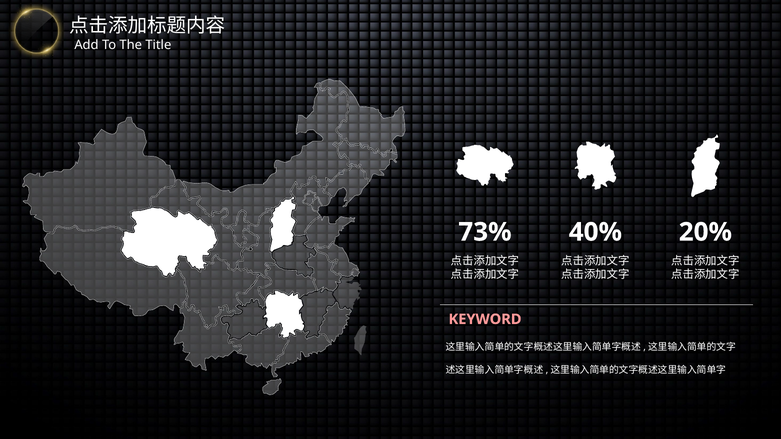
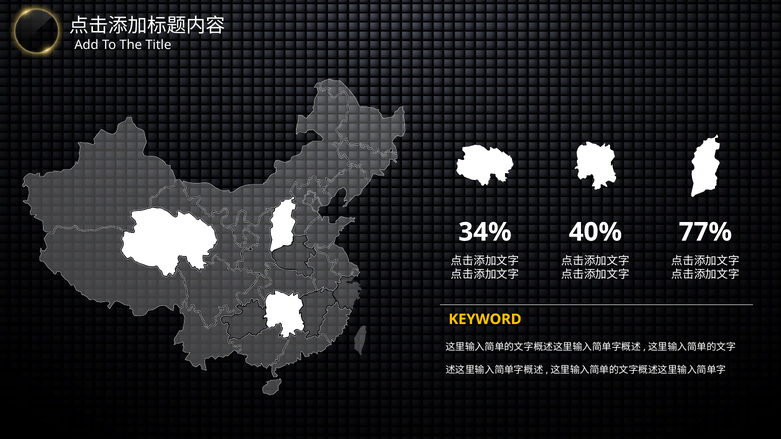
73%: 73% -> 34%
20%: 20% -> 77%
KEYWORD colour: pink -> yellow
